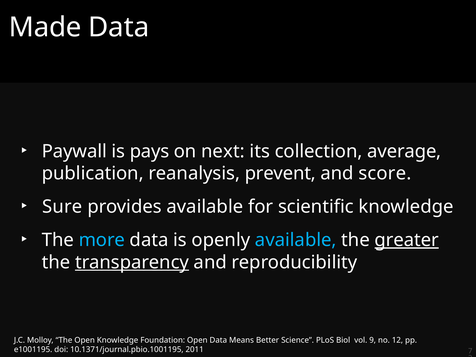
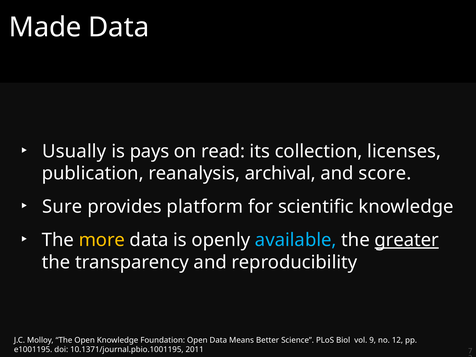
Paywall: Paywall -> Usually
next: next -> read
average: average -> licenses
prevent: prevent -> archival
provides available: available -> platform
more colour: light blue -> yellow
transparency underline: present -> none
